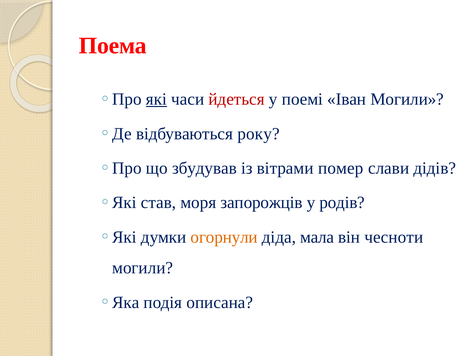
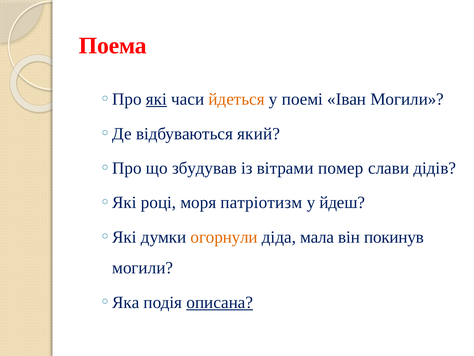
йдеться colour: red -> orange
року: року -> який
став: став -> році
запорожців: запорожців -> патріотизм
родів: родів -> йдеш
чесноти: чесноти -> покинув
описана underline: none -> present
